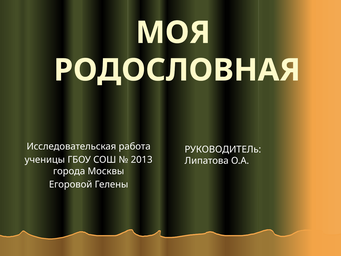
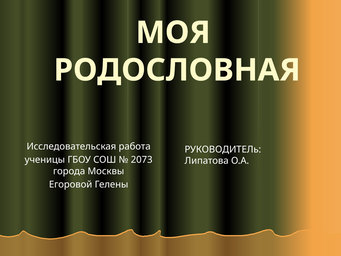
2013: 2013 -> 2073
